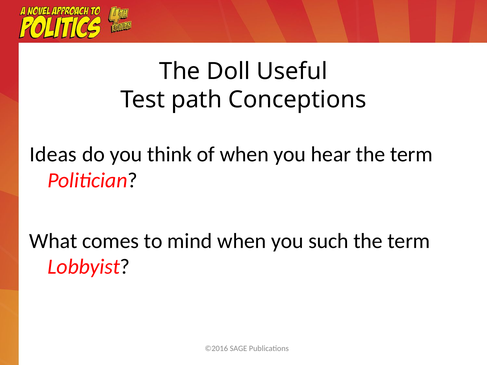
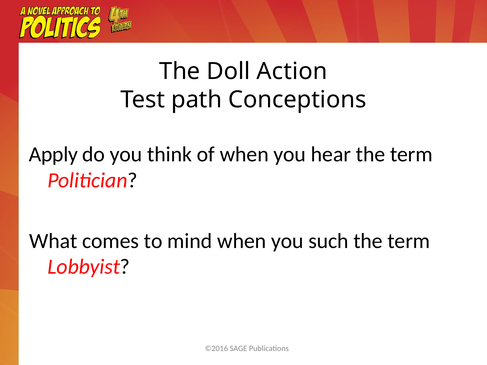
Useful: Useful -> Action
Ideas: Ideas -> Apply
